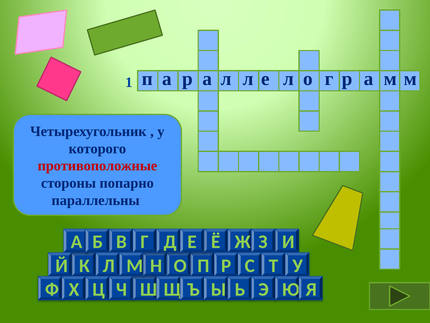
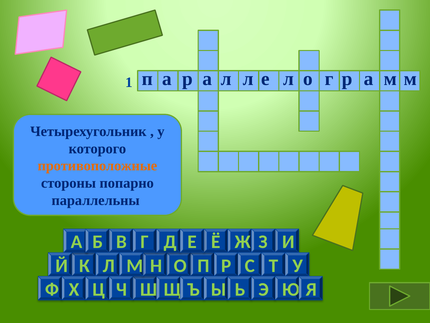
противоположные colour: red -> orange
